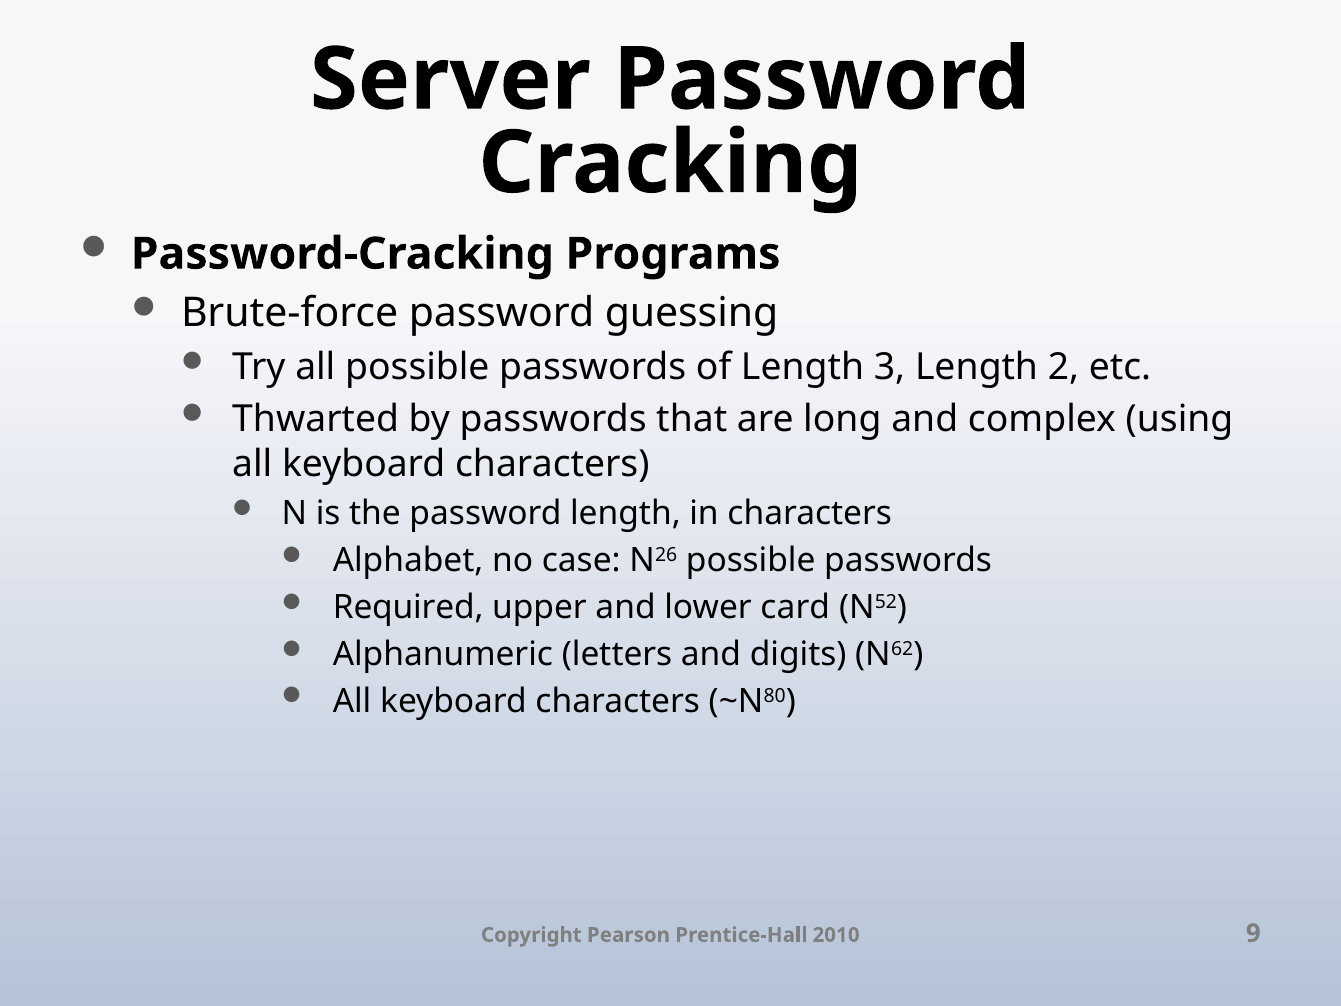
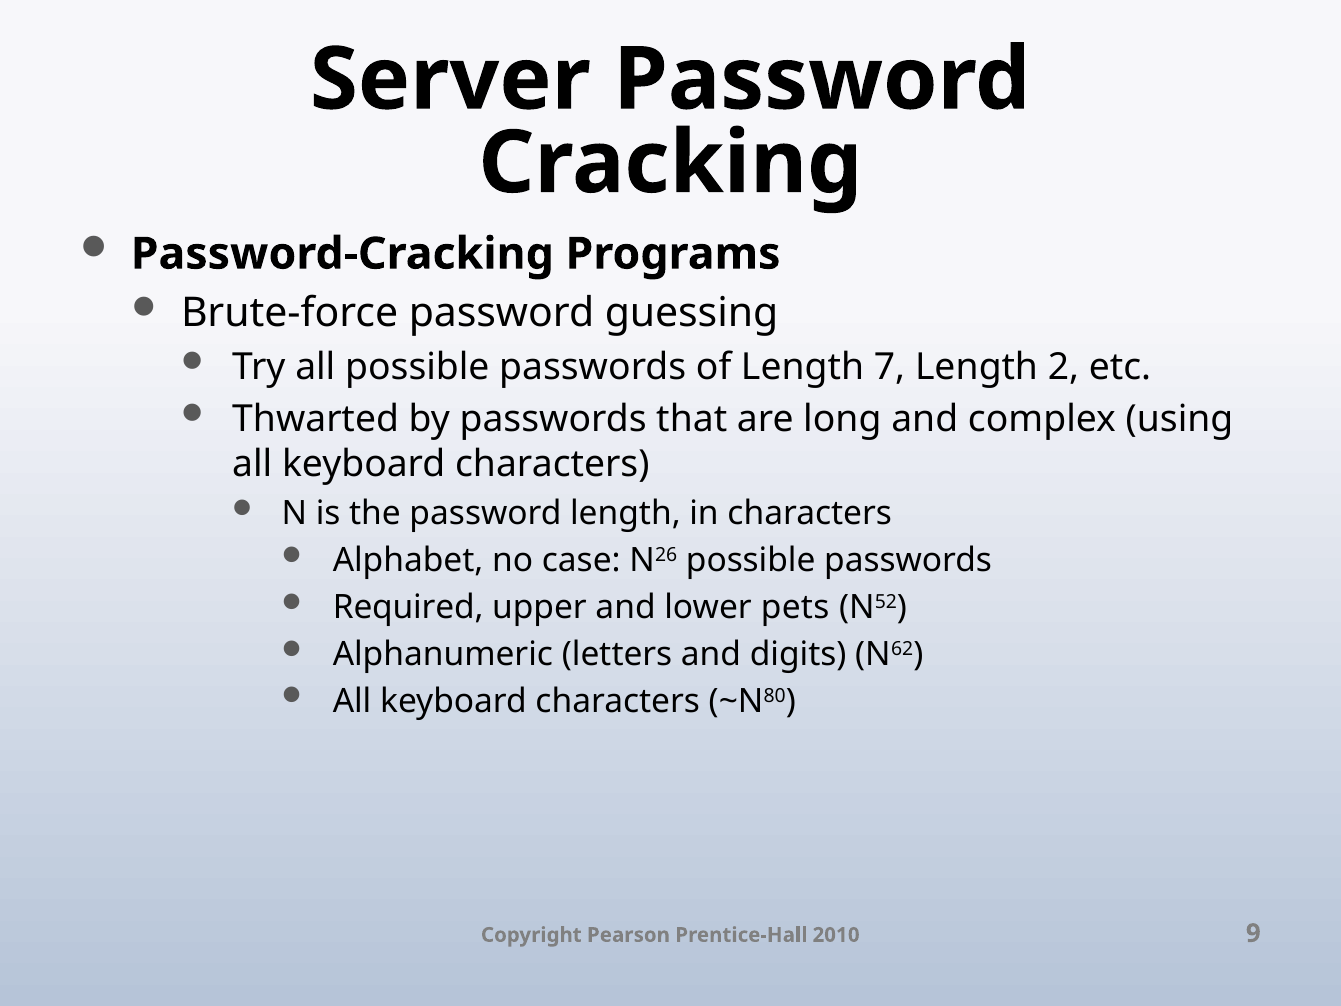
3: 3 -> 7
card: card -> pets
